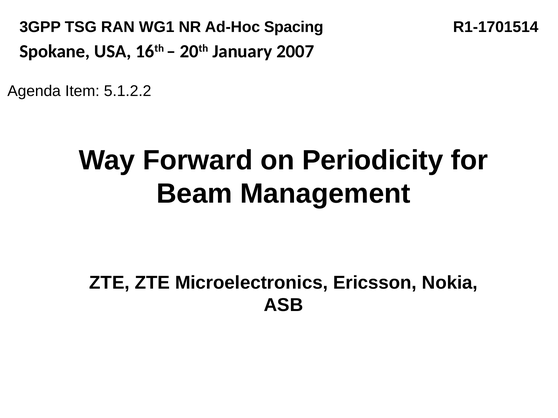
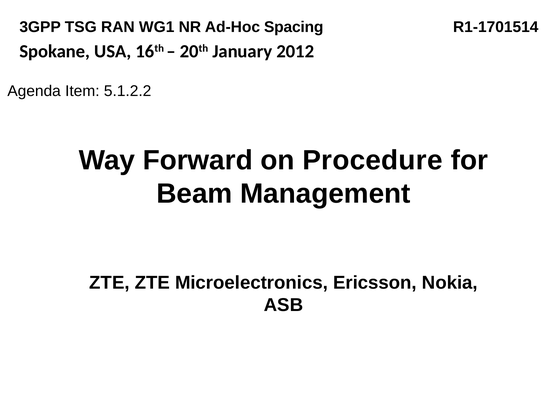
2007: 2007 -> 2012
Periodicity: Periodicity -> Procedure
